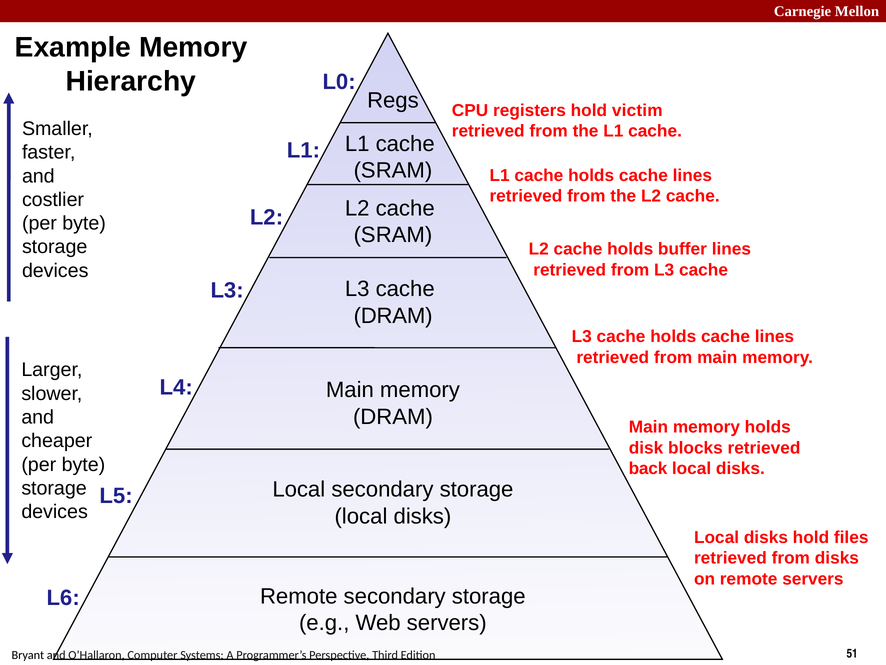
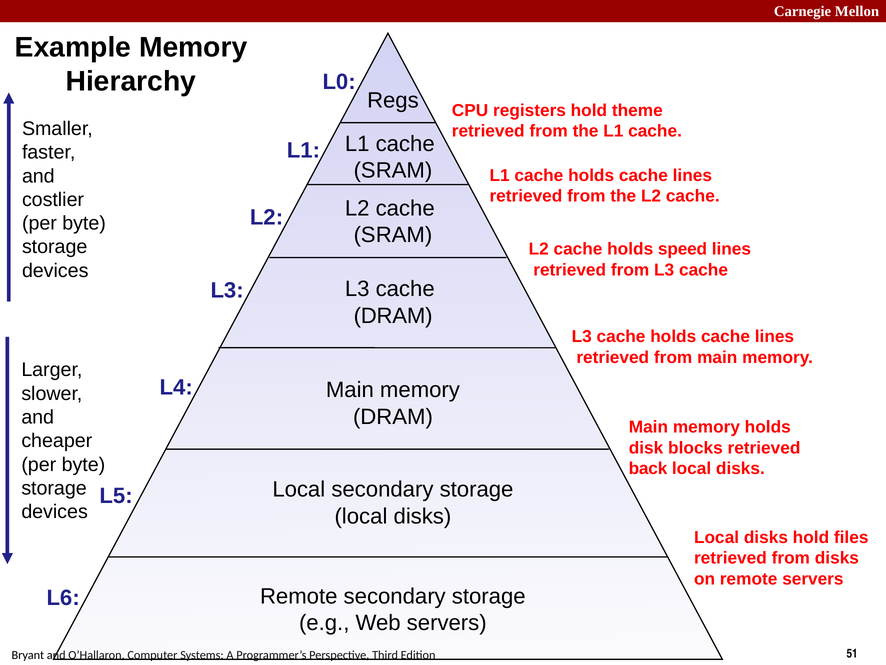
victim: victim -> theme
buffer: buffer -> speed
